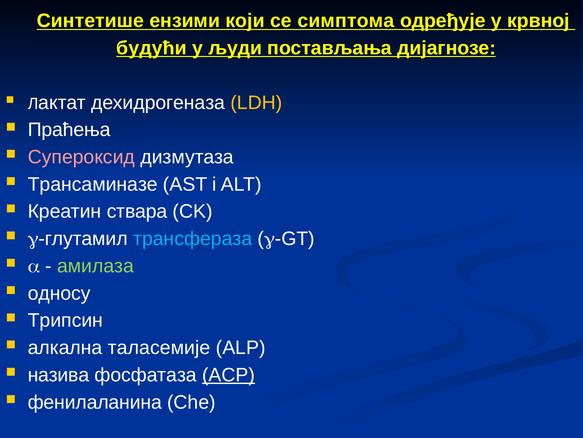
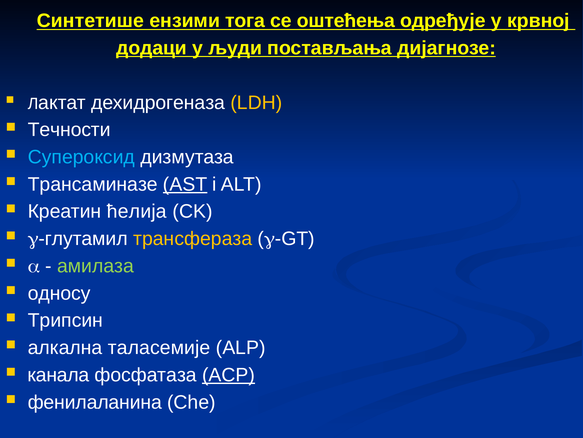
који: који -> тога
симптома: симптома -> оштећења
будући: будући -> додаци
Праћења: Праћења -> Течности
Супероксид colour: pink -> light blue
AST underline: none -> present
ствара: ствара -> ћелија
трансферaзa colour: light blue -> yellow
назива: назива -> канала
